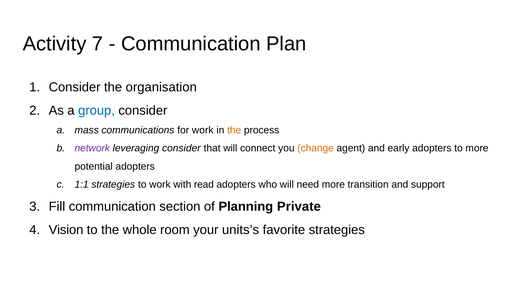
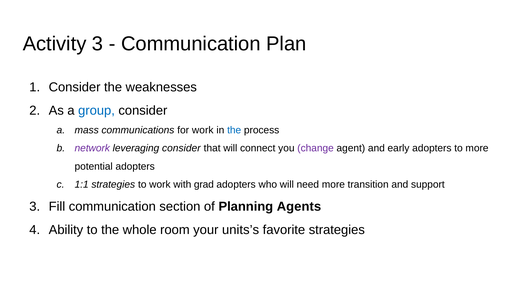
Activity 7: 7 -> 3
organisation: organisation -> weaknesses
the at (234, 130) colour: orange -> blue
change colour: orange -> purple
read: read -> grad
Private: Private -> Agents
Vision: Vision -> Ability
